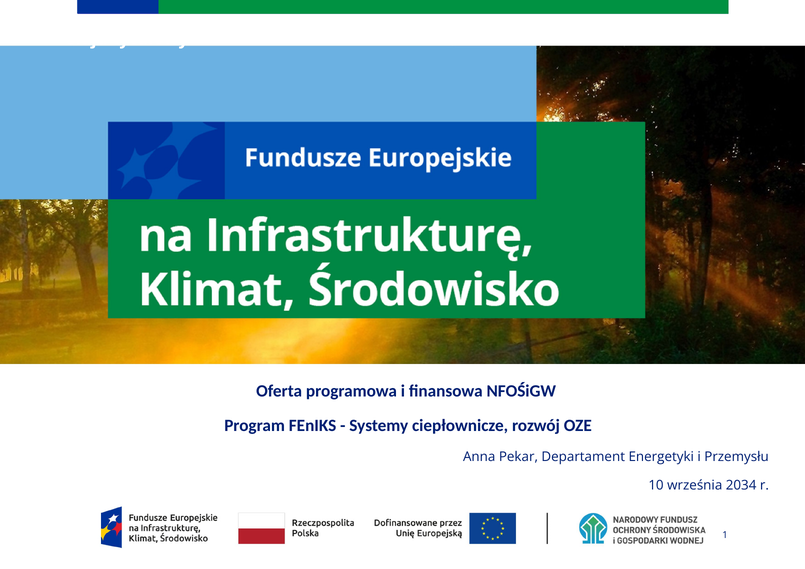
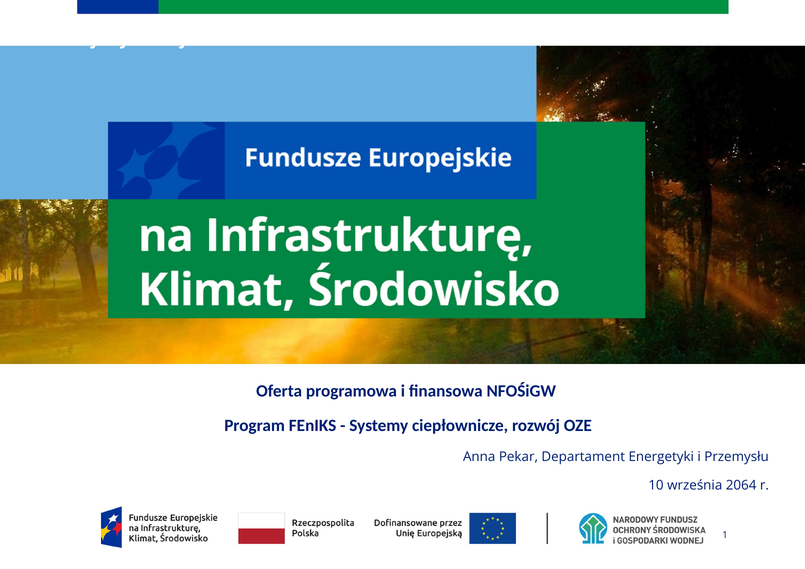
2034: 2034 -> 2064
